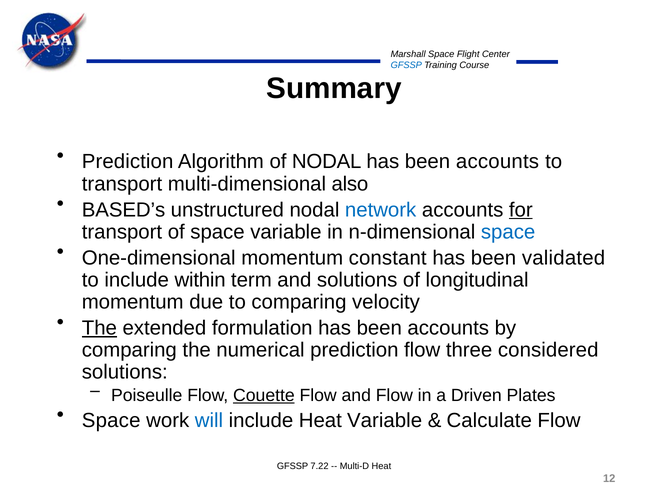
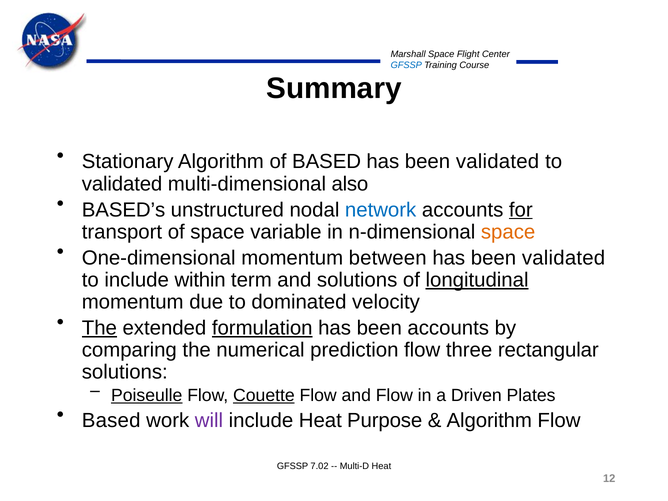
Prediction at (128, 162): Prediction -> Stationary
of NODAL: NODAL -> BASED
accounts at (498, 162): accounts -> validated
transport at (122, 184): transport -> validated
space at (508, 232) colour: blue -> orange
constant: constant -> between
longitudinal underline: none -> present
to comparing: comparing -> dominated
formulation underline: none -> present
considered: considered -> rectangular
Poiseulle underline: none -> present
Space at (111, 420): Space -> Based
will colour: blue -> purple
Heat Variable: Variable -> Purpose
Calculate at (489, 420): Calculate -> Algorithm
7.22: 7.22 -> 7.02
